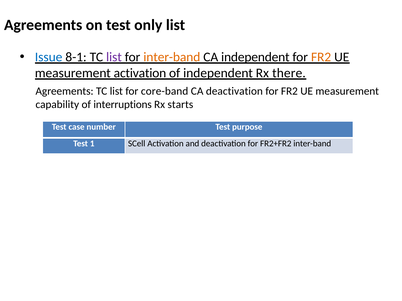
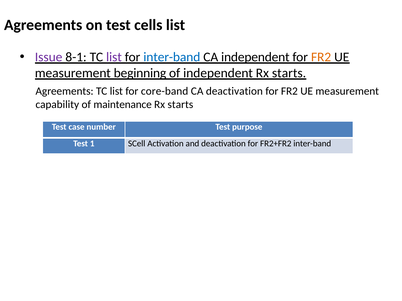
only: only -> cells
Issue colour: blue -> purple
inter-band at (172, 57) colour: orange -> blue
measurement activation: activation -> beginning
independent Rx there: there -> starts
interruptions: interruptions -> maintenance
